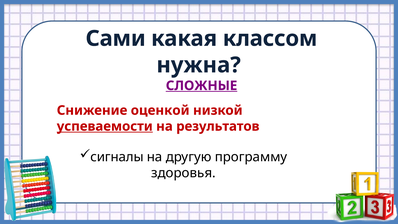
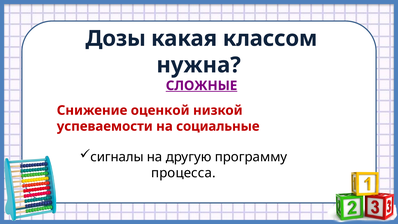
Сами: Сами -> Дозы
успеваемости underline: present -> none
результатов: результатов -> социальные
здоровья: здоровья -> процесса
